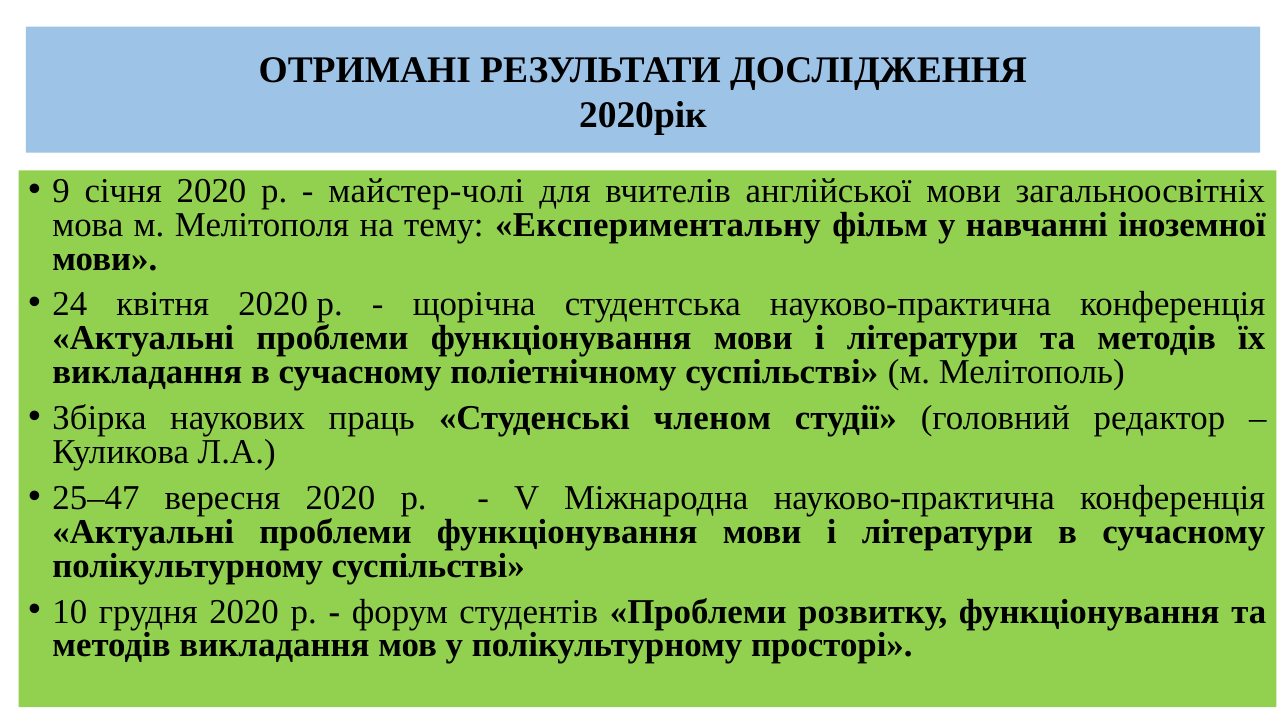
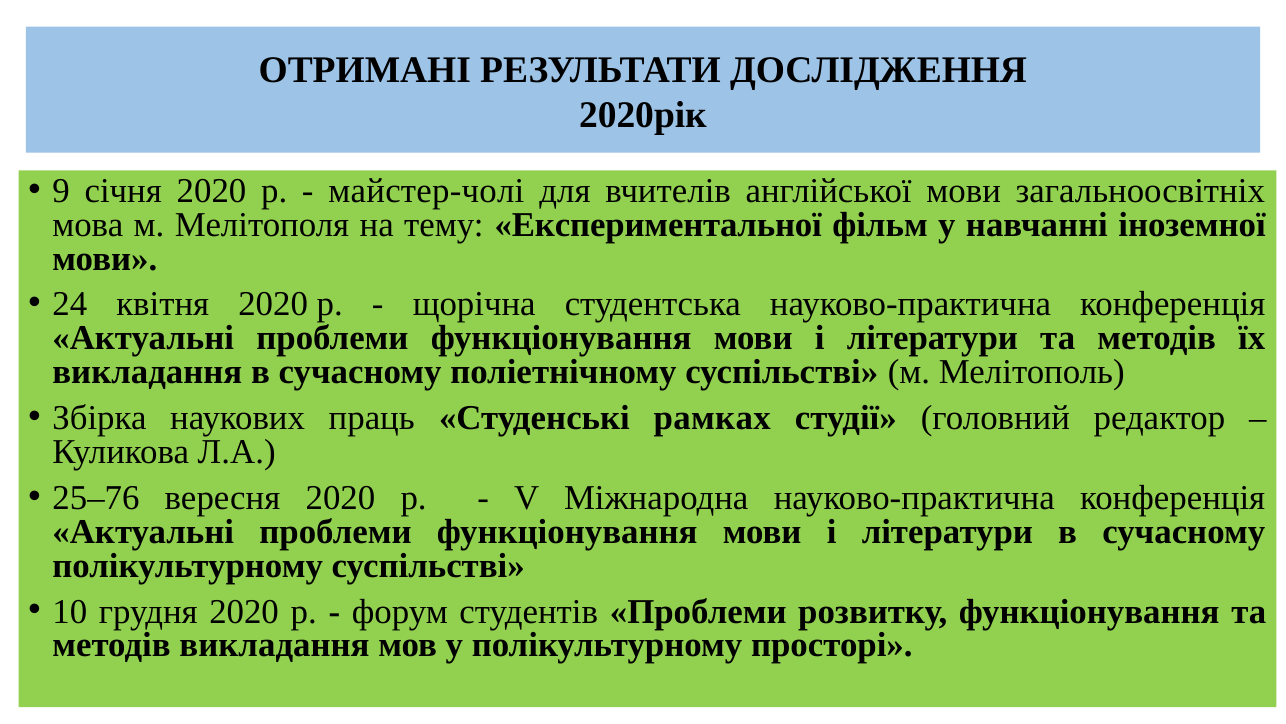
Експериментальну: Експериментальну -> Експериментальної
членом: членом -> рамках
25–47: 25–47 -> 25–76
